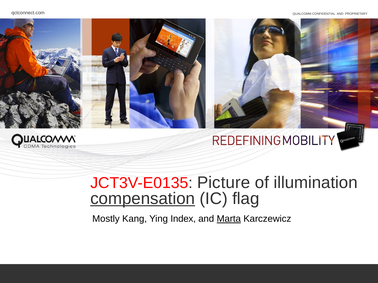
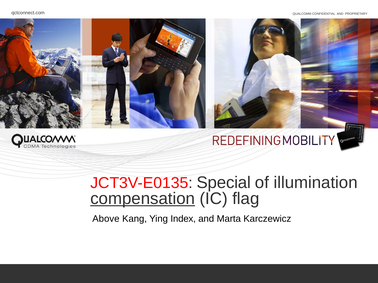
Picture: Picture -> Special
Mostly: Mostly -> Above
Marta underline: present -> none
